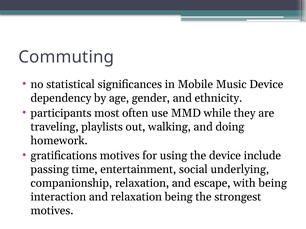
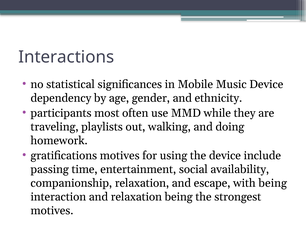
Commuting: Commuting -> Interactions
underlying: underlying -> availability
